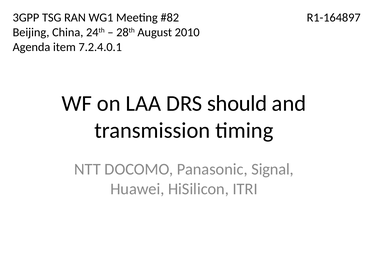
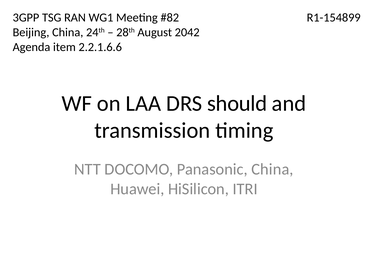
R1-164897: R1-164897 -> R1-154899
2010: 2010 -> 2042
7.2.4.0.1: 7.2.4.0.1 -> 2.2.1.6.6
Panasonic Signal: Signal -> China
